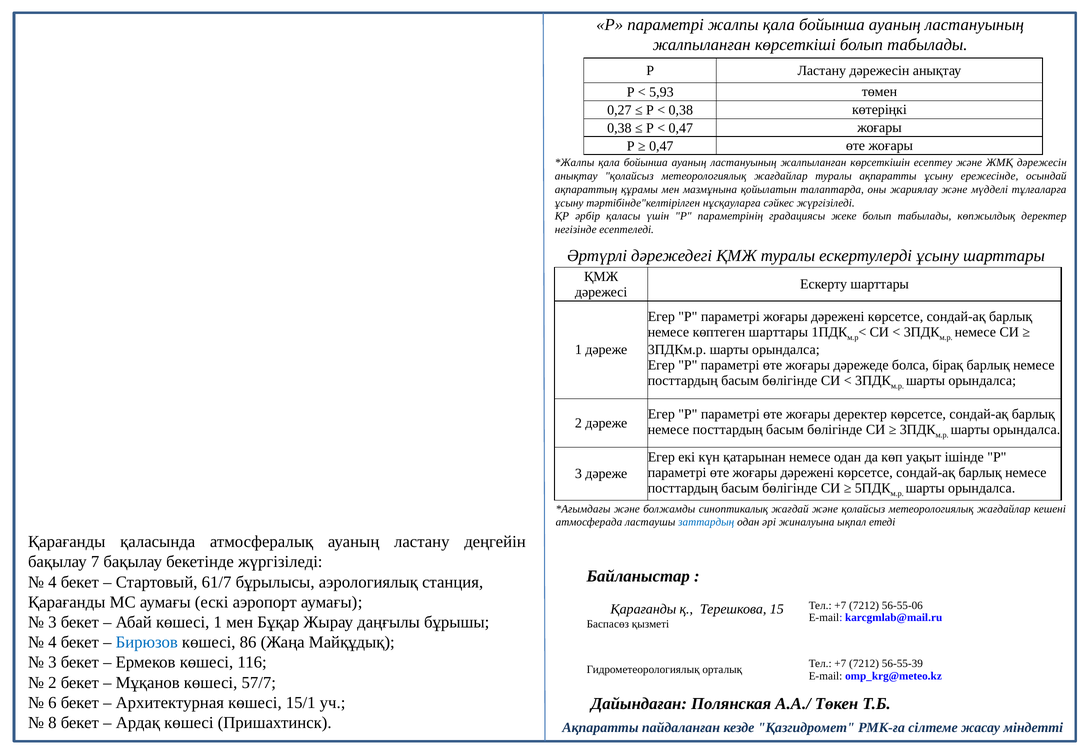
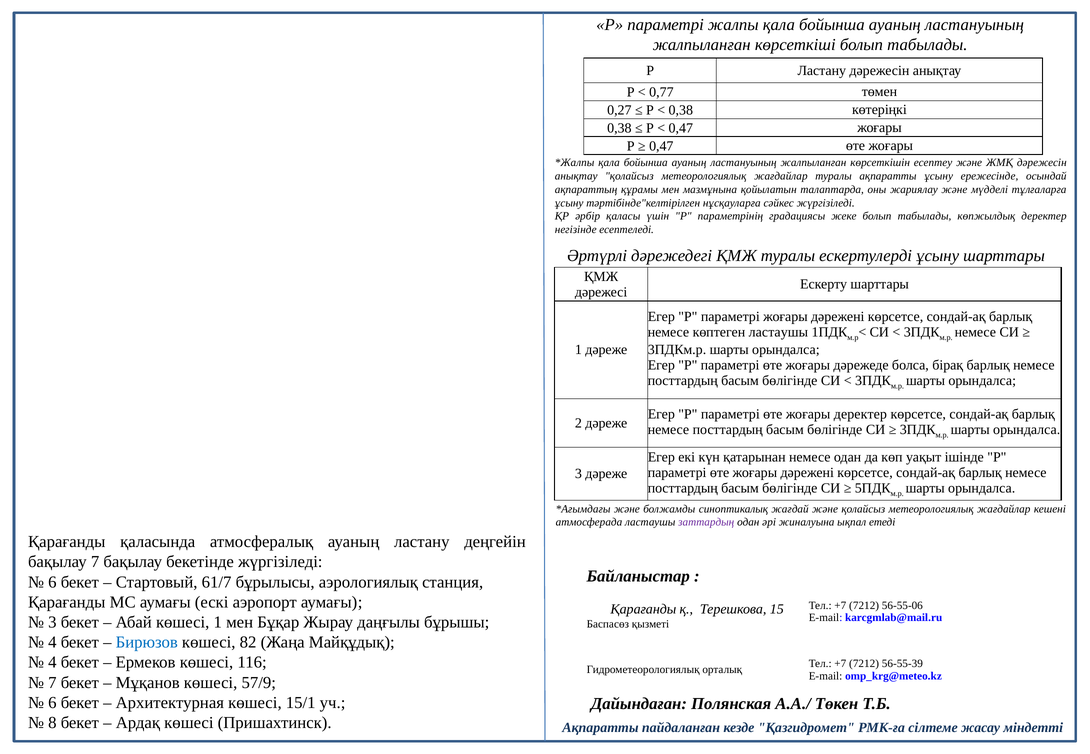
5,93: 5,93 -> 0,77
көптеген шарттары: шарттары -> ластаушы
заттардың colour: blue -> purple
4 at (52, 583): 4 -> 6
86: 86 -> 82
3 at (52, 663): 3 -> 4
2 at (52, 683): 2 -> 7
57/7: 57/7 -> 57/9
